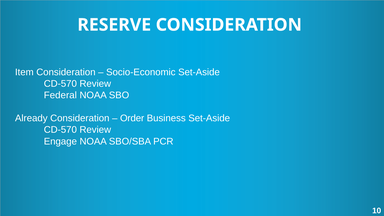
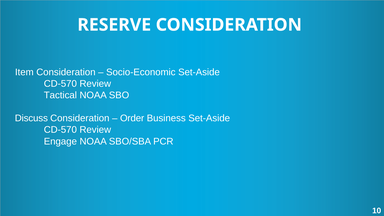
Federal: Federal -> Tactical
Already: Already -> Discuss
